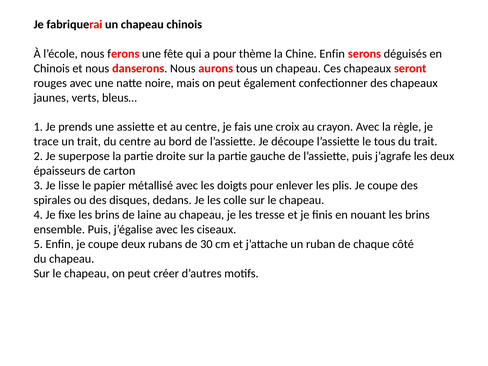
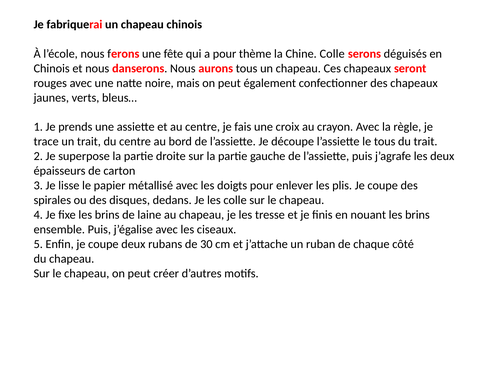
Chine Enfin: Enfin -> Colle
